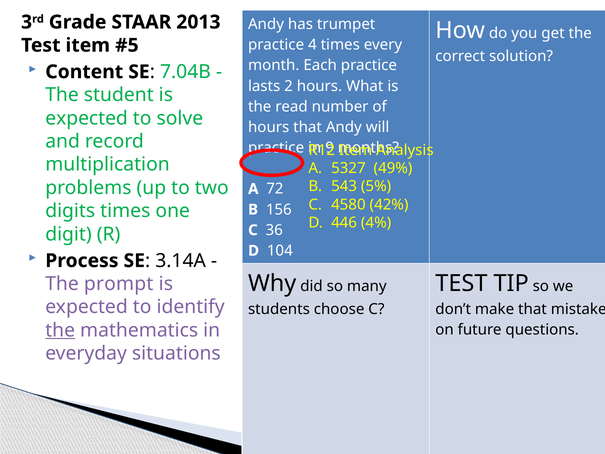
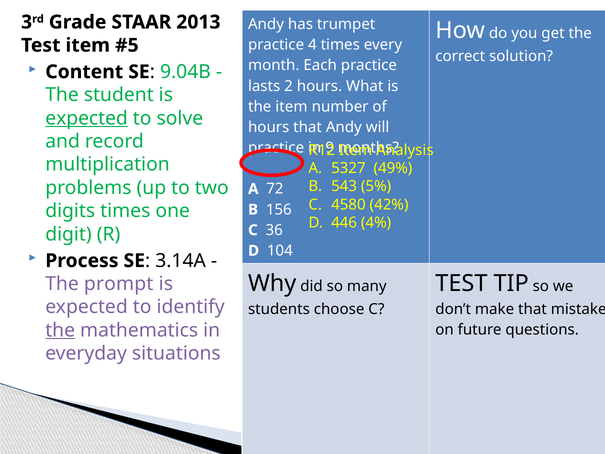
7.04B: 7.04B -> 9.04B
the read: read -> item
expected at (87, 118) underline: none -> present
